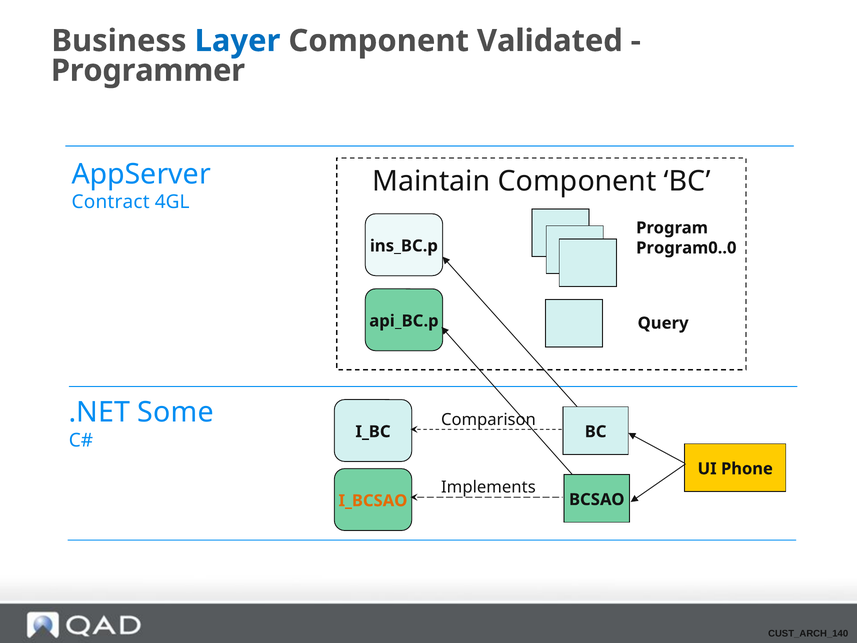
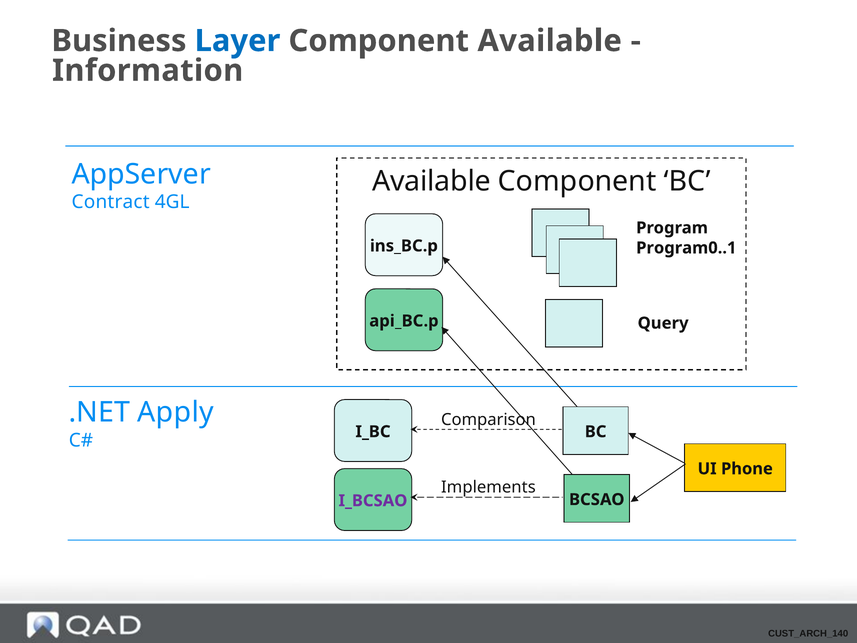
Component Validated: Validated -> Available
Programmer: Programmer -> Information
Maintain at (431, 181): Maintain -> Available
Program0..0: Program0..0 -> Program0..1
Some: Some -> Apply
I_BCSAO colour: orange -> purple
